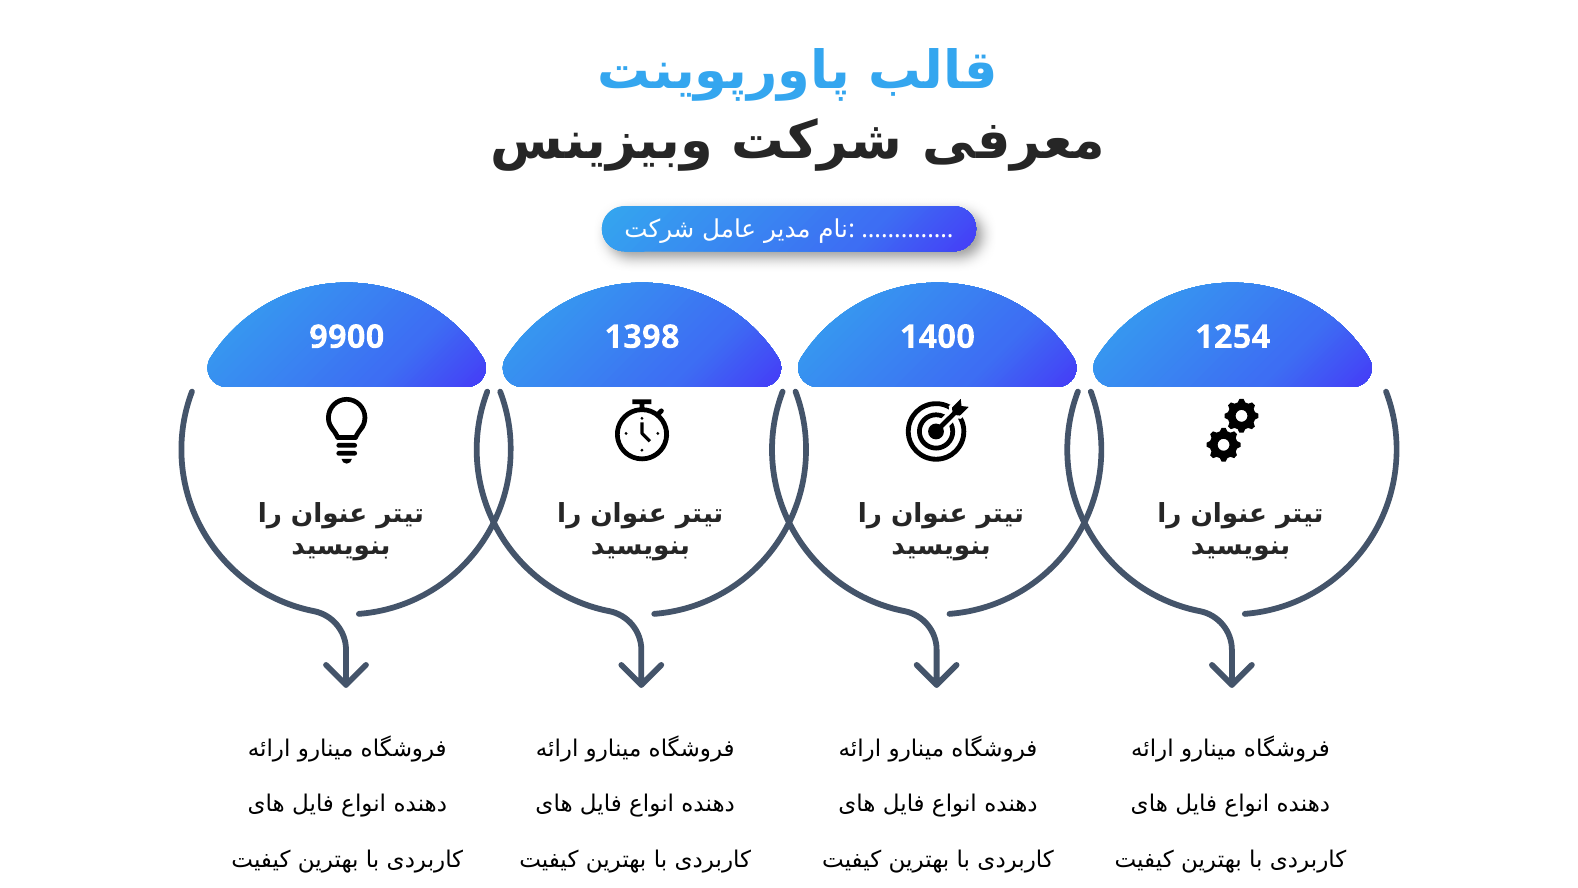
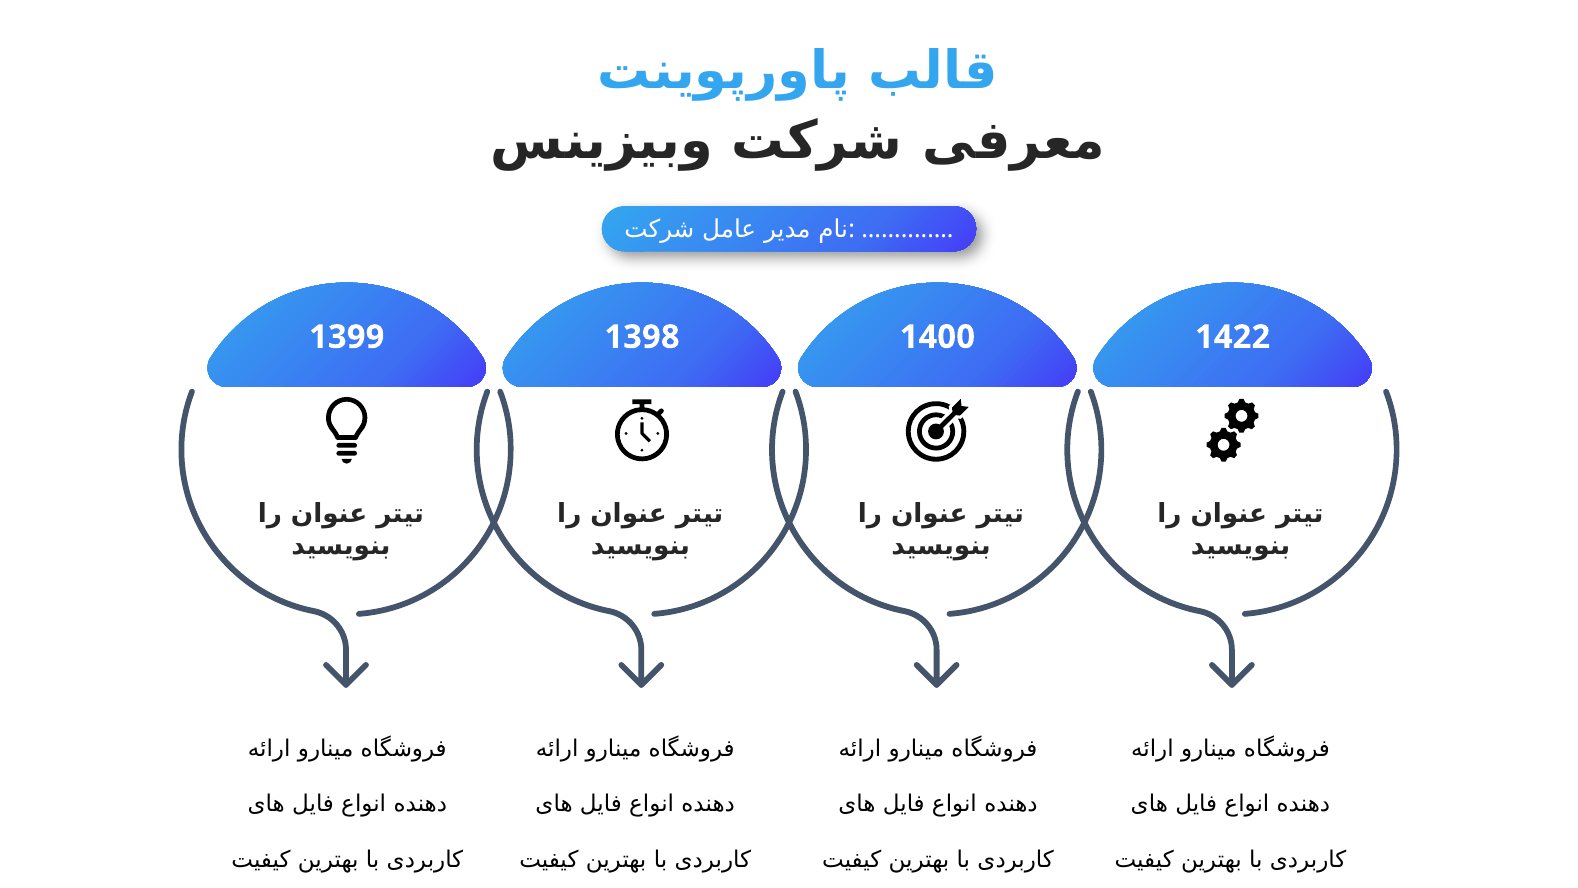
9900: 9900 -> 1399
1254: 1254 -> 1422
